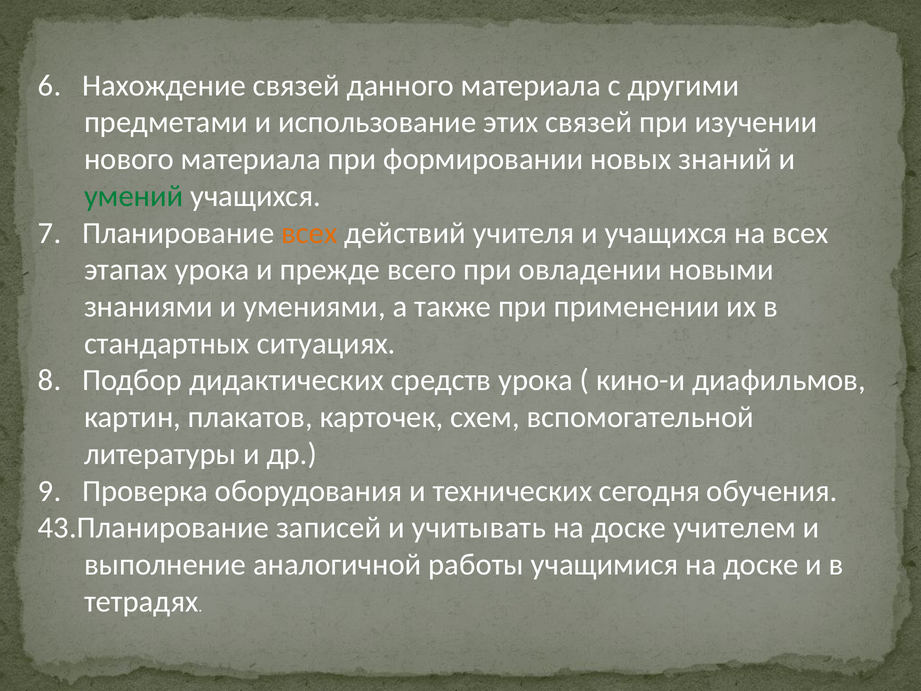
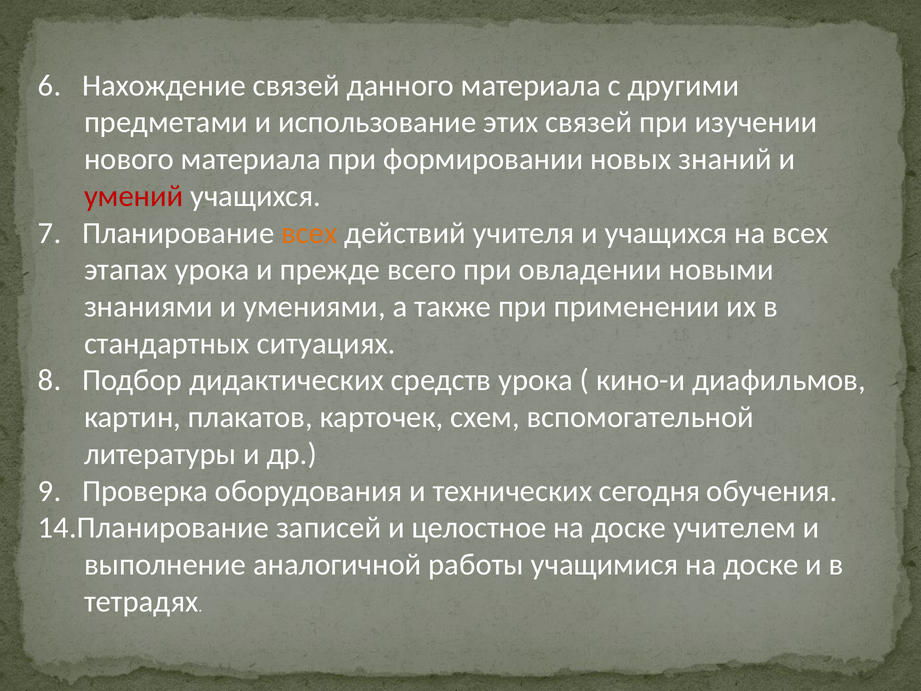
умений colour: green -> red
43.Планирование: 43.Планирование -> 14.Планирование
учитывать: учитывать -> целостное
